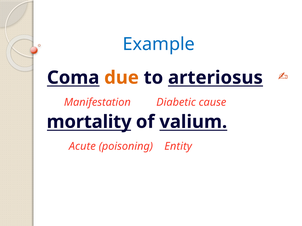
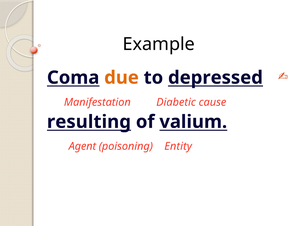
Example colour: blue -> black
arteriosus: arteriosus -> depressed
mortality: mortality -> resulting
Acute: Acute -> Agent
